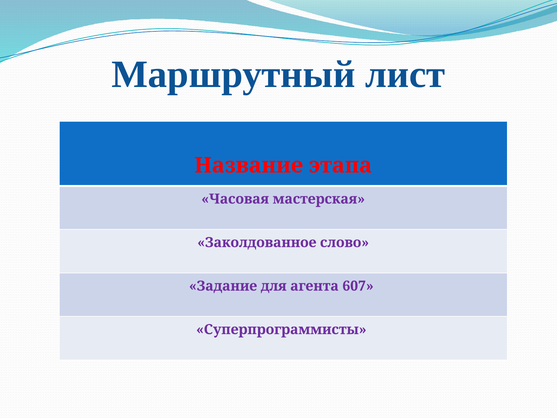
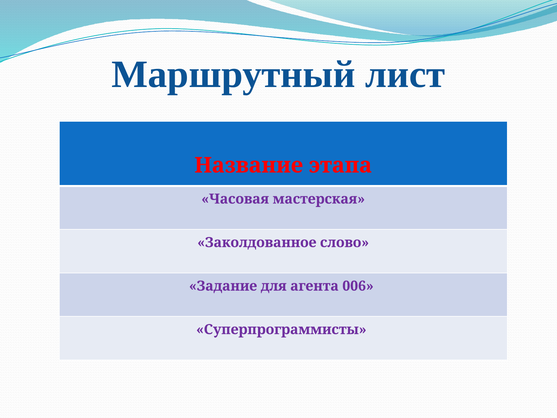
607: 607 -> 006
